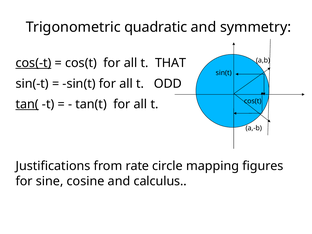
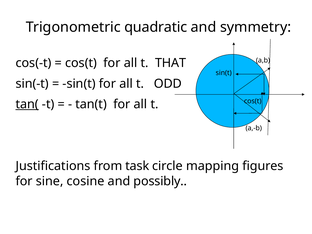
cos(-t underline: present -> none
rate: rate -> task
calculus: calculus -> possibly
